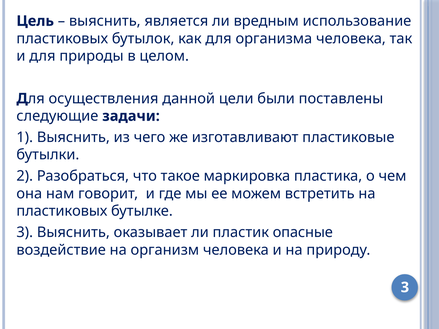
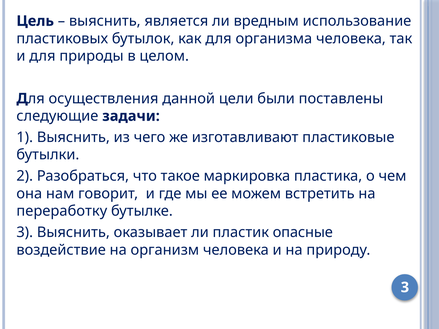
пластиковых at (62, 211): пластиковых -> переработку
